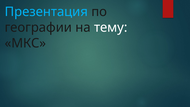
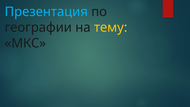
тему colour: white -> yellow
